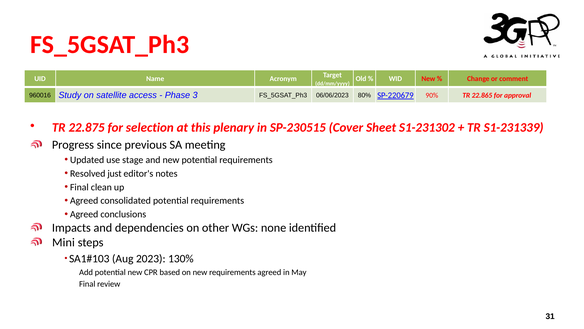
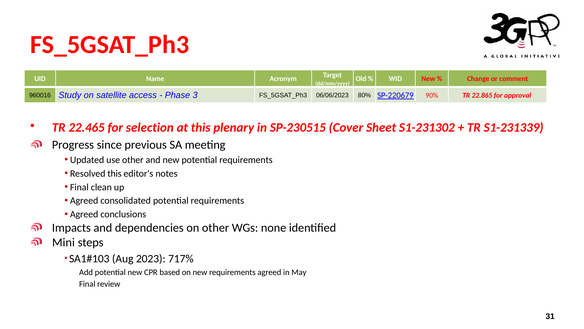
22.875: 22.875 -> 22.465
use stage: stage -> other
Resolved just: just -> this
130%: 130% -> 717%
